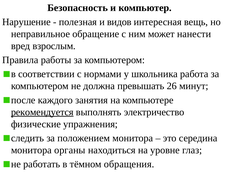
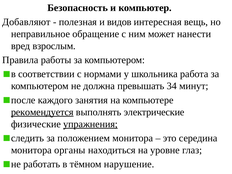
Нарушение: Нарушение -> Добавляют
26: 26 -> 34
электричество: электричество -> электрические
упражнения underline: none -> present
обращения: обращения -> нарушение
